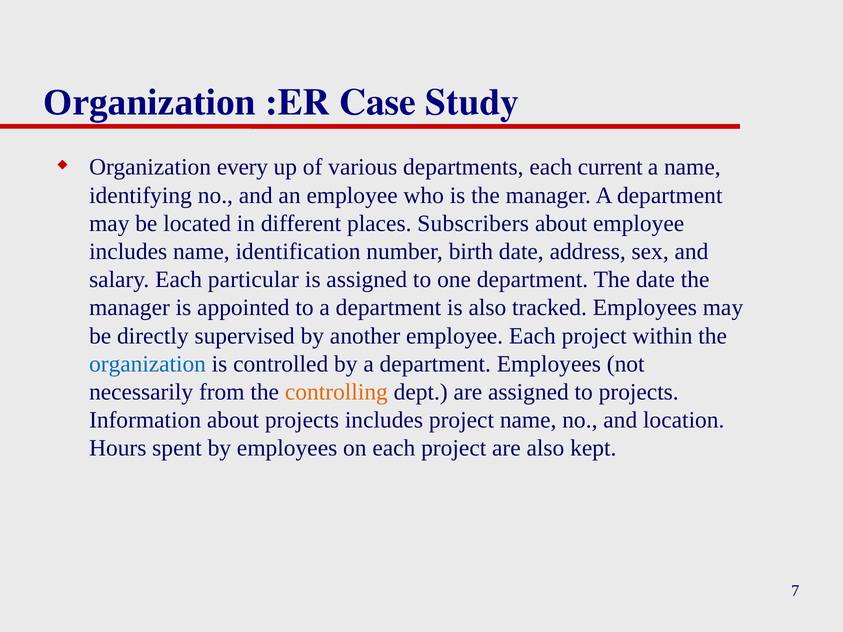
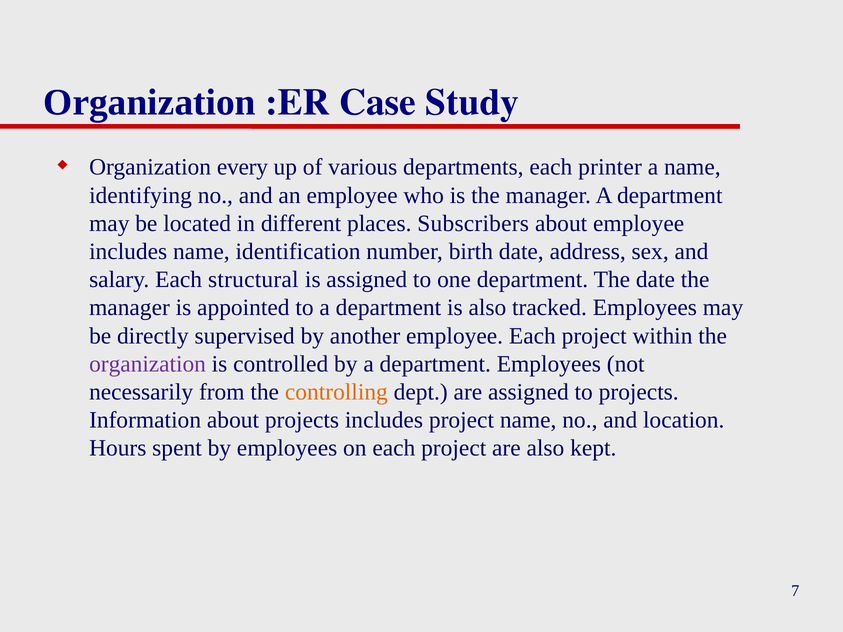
current: current -> printer
particular: particular -> structural
organization at (148, 364) colour: blue -> purple
